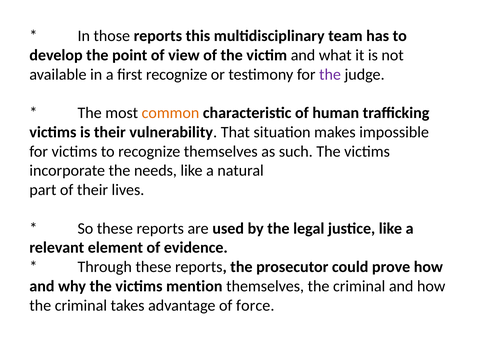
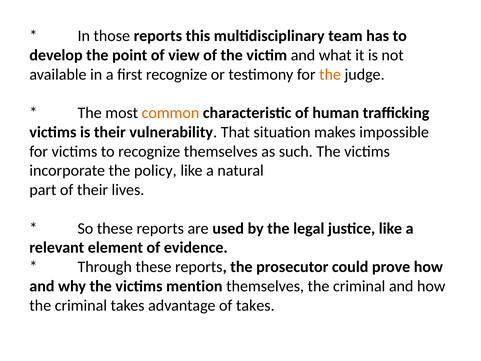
the at (330, 74) colour: purple -> orange
needs: needs -> policy
of force: force -> takes
